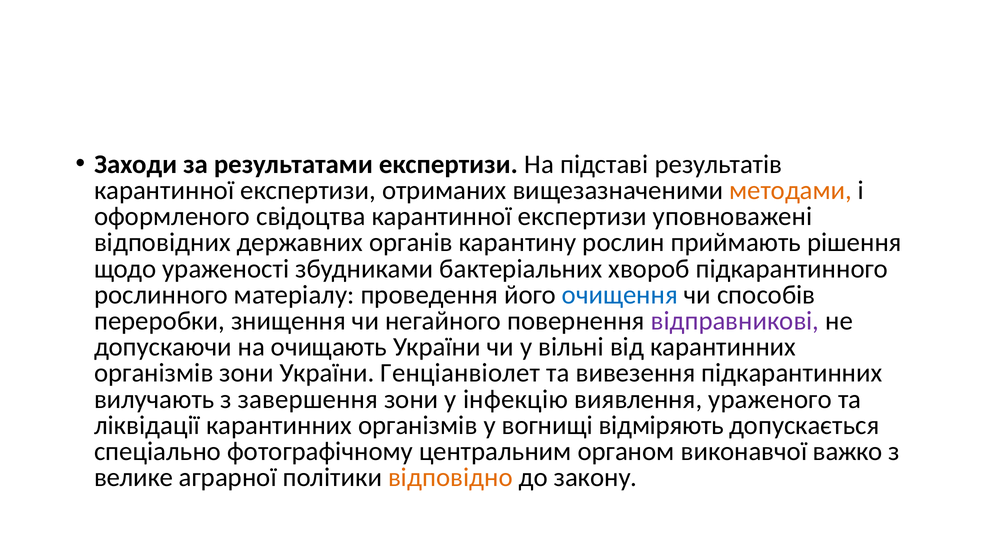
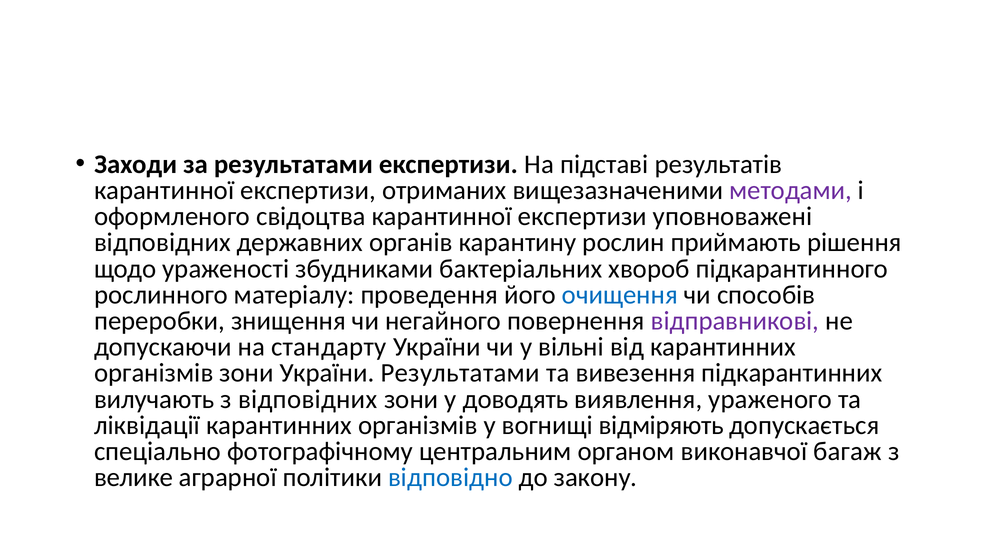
методами colour: orange -> purple
очищають: очищають -> стандарту
України Генціанвіолет: Генціанвіолет -> Результатами
з завершення: завершення -> відповідних
інфекцію: інфекцію -> доводять
важко: важко -> багаж
відповідно colour: orange -> blue
